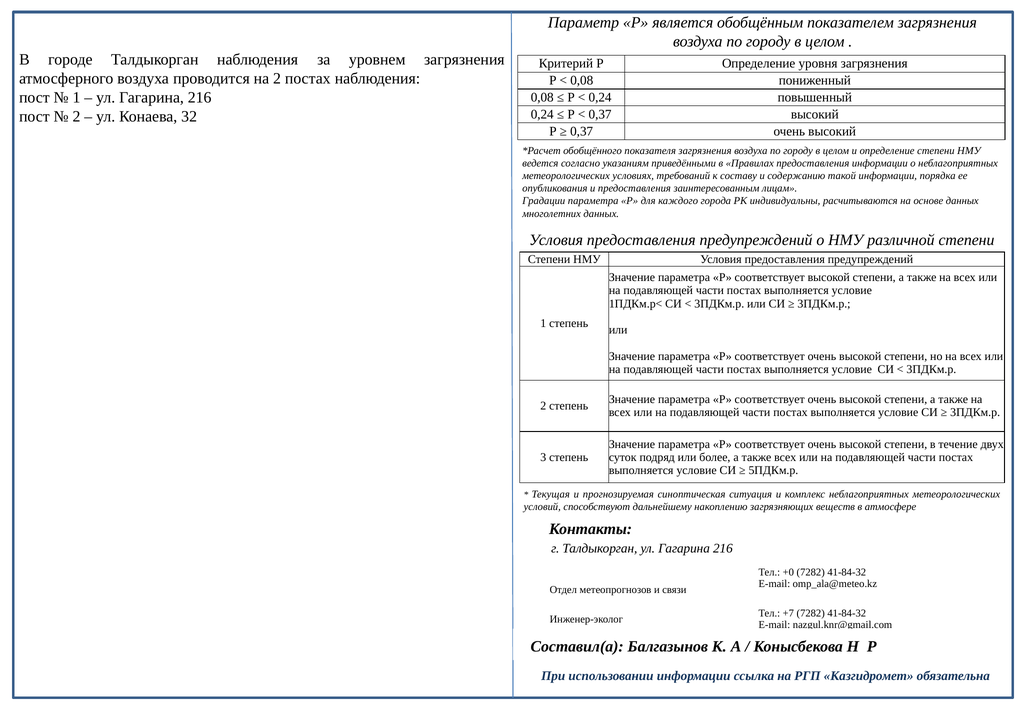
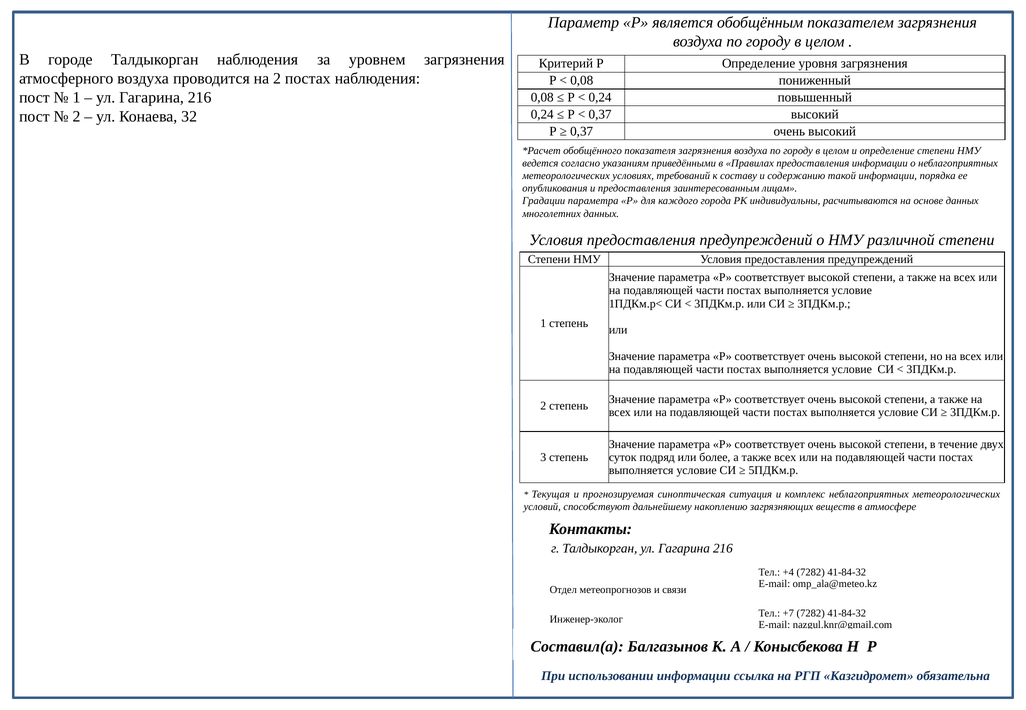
+0: +0 -> +4
